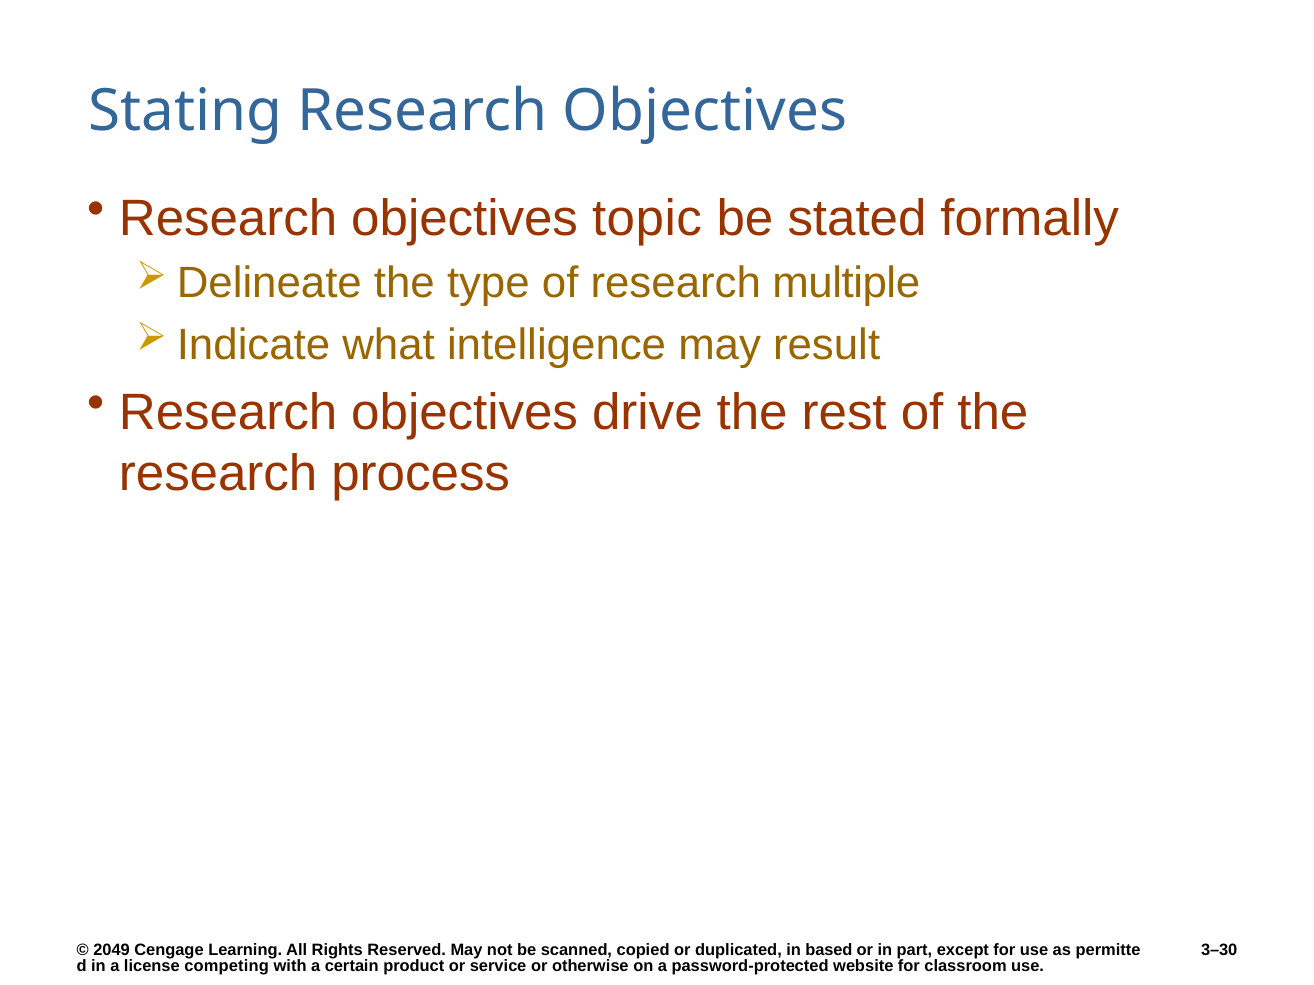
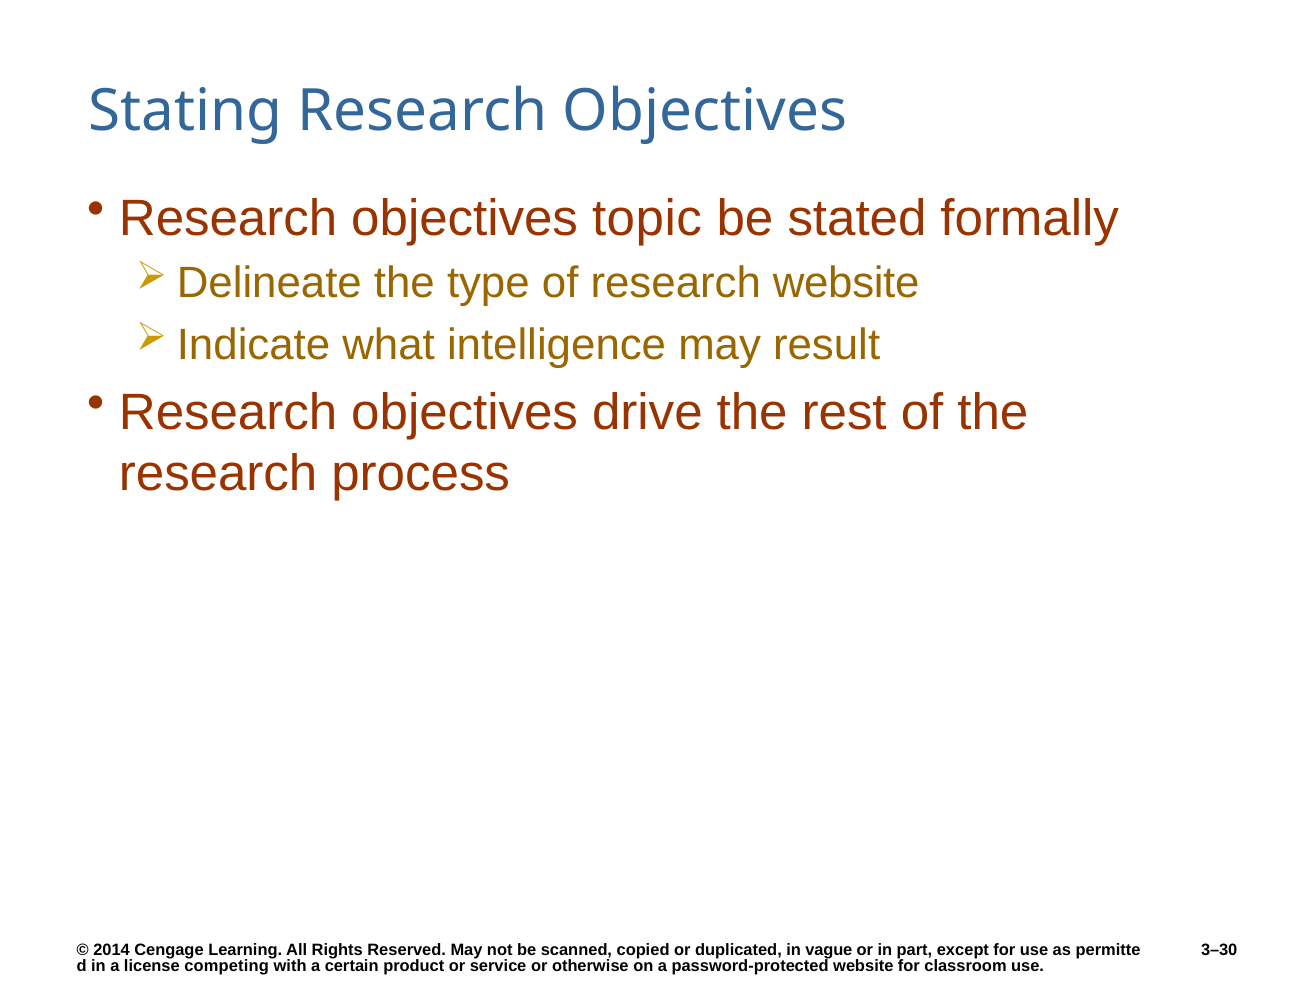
research multiple: multiple -> website
2049: 2049 -> 2014
based: based -> vague
